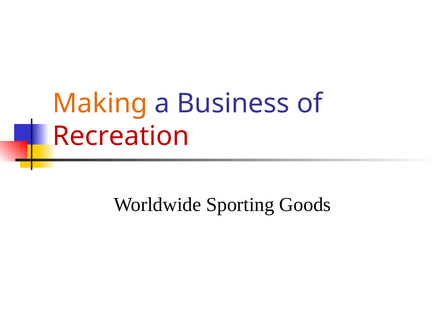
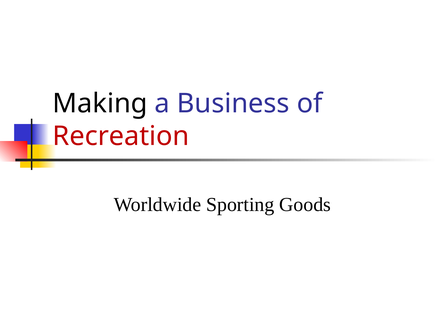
Making colour: orange -> black
